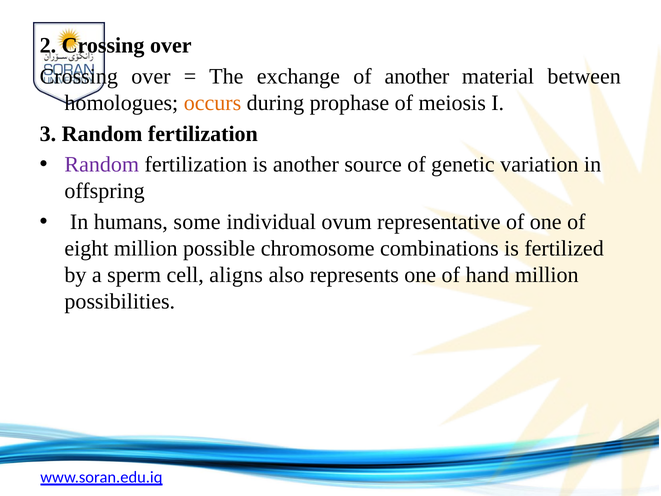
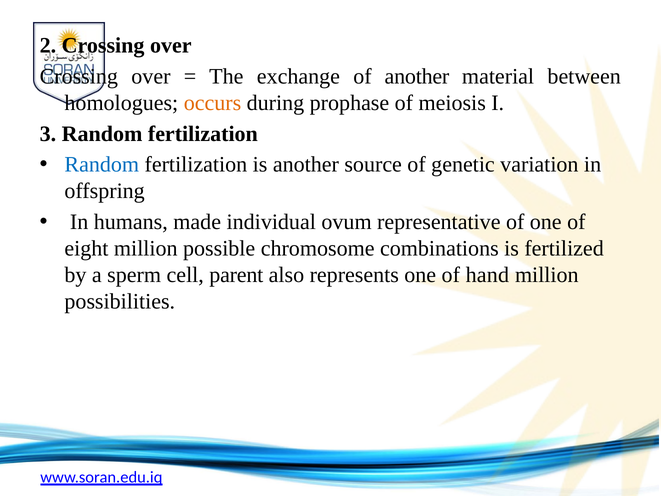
Random at (102, 165) colour: purple -> blue
some: some -> made
aligns: aligns -> parent
